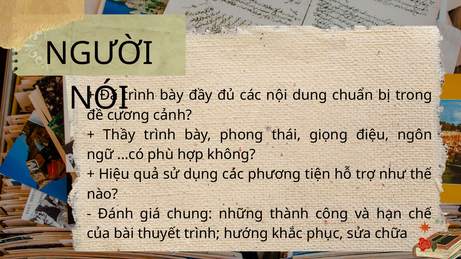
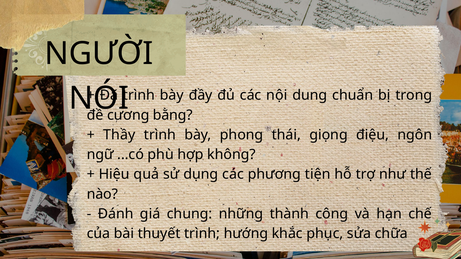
cảnh: cảnh -> bằng
